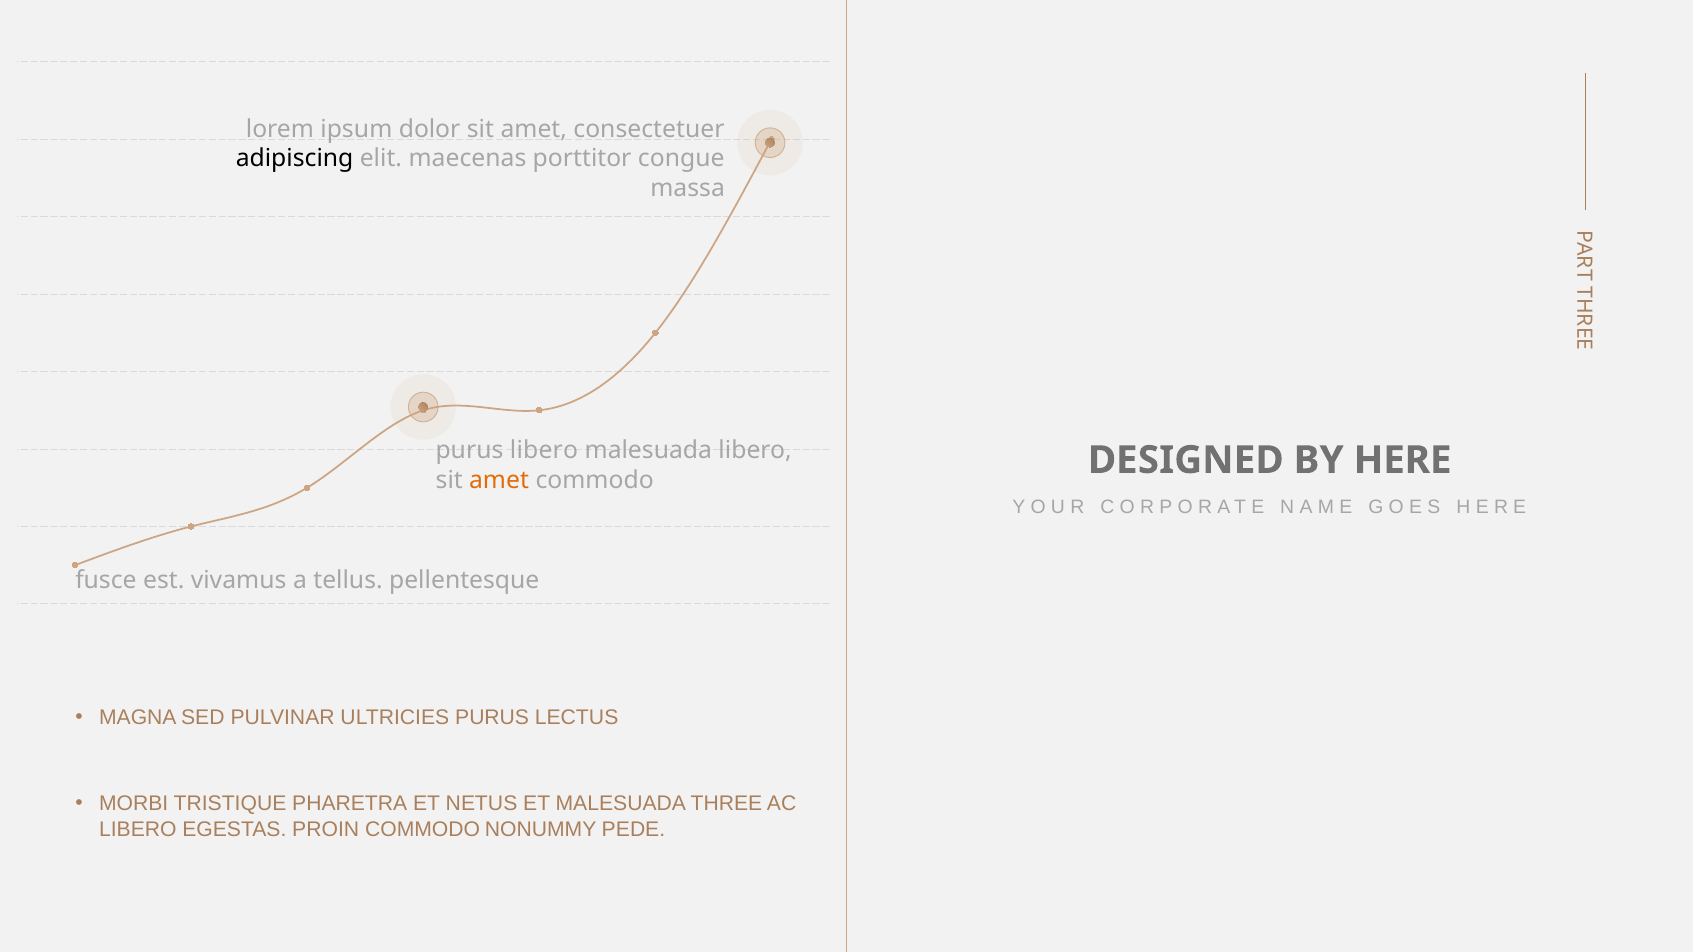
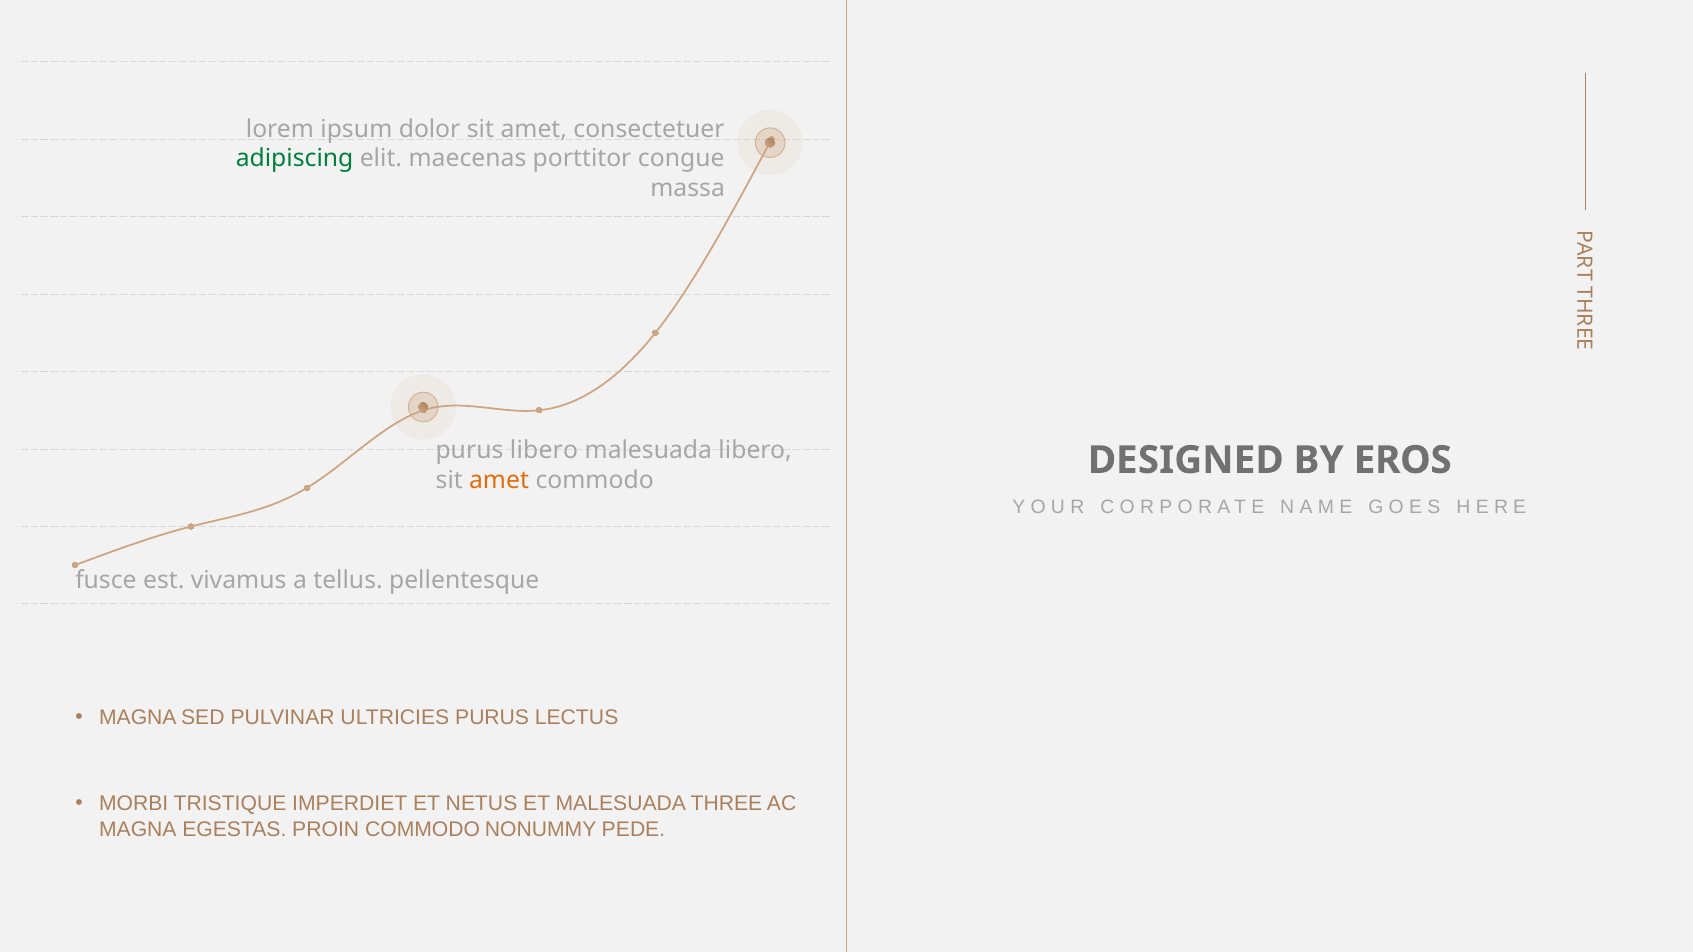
adipiscing colour: black -> green
HERE: HERE -> EROS
PHARETRA: PHARETRA -> IMPERDIET
LIBERO at (138, 830): LIBERO -> MAGNA
